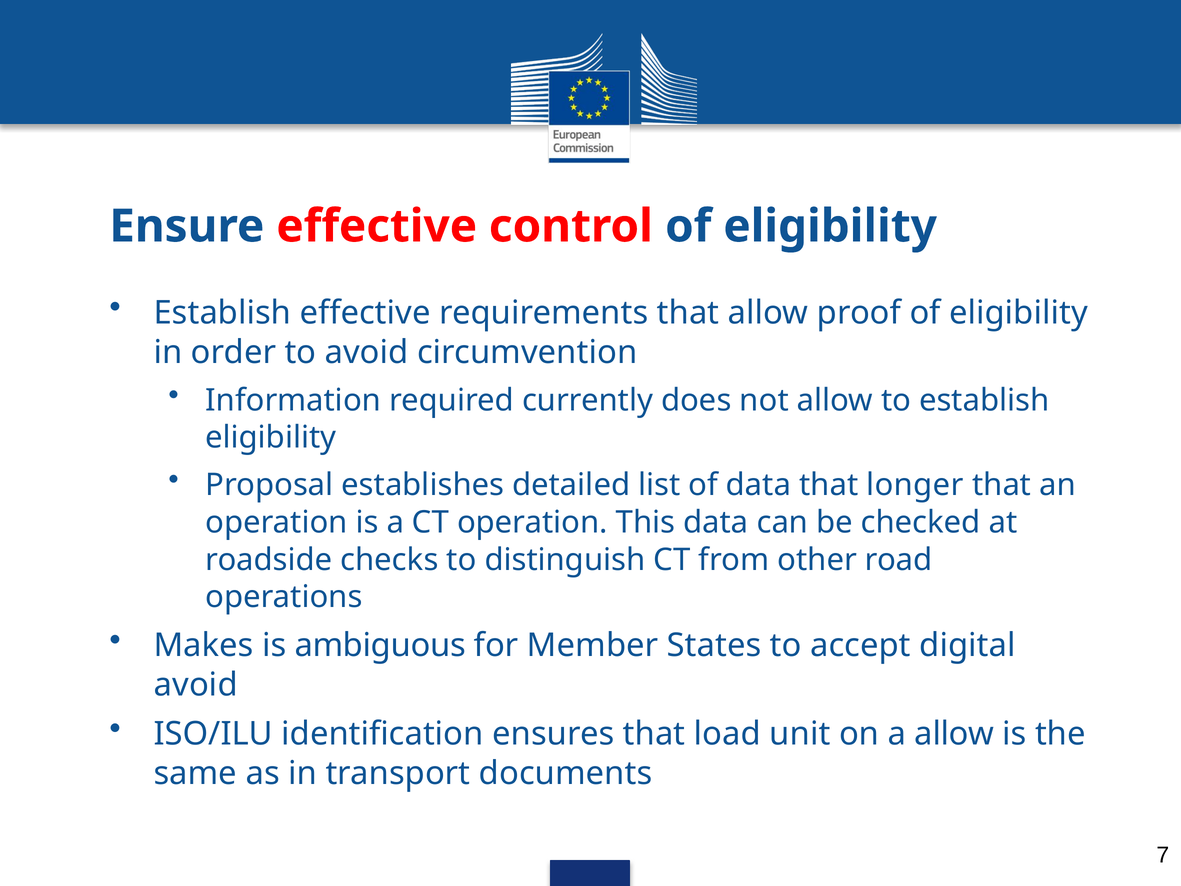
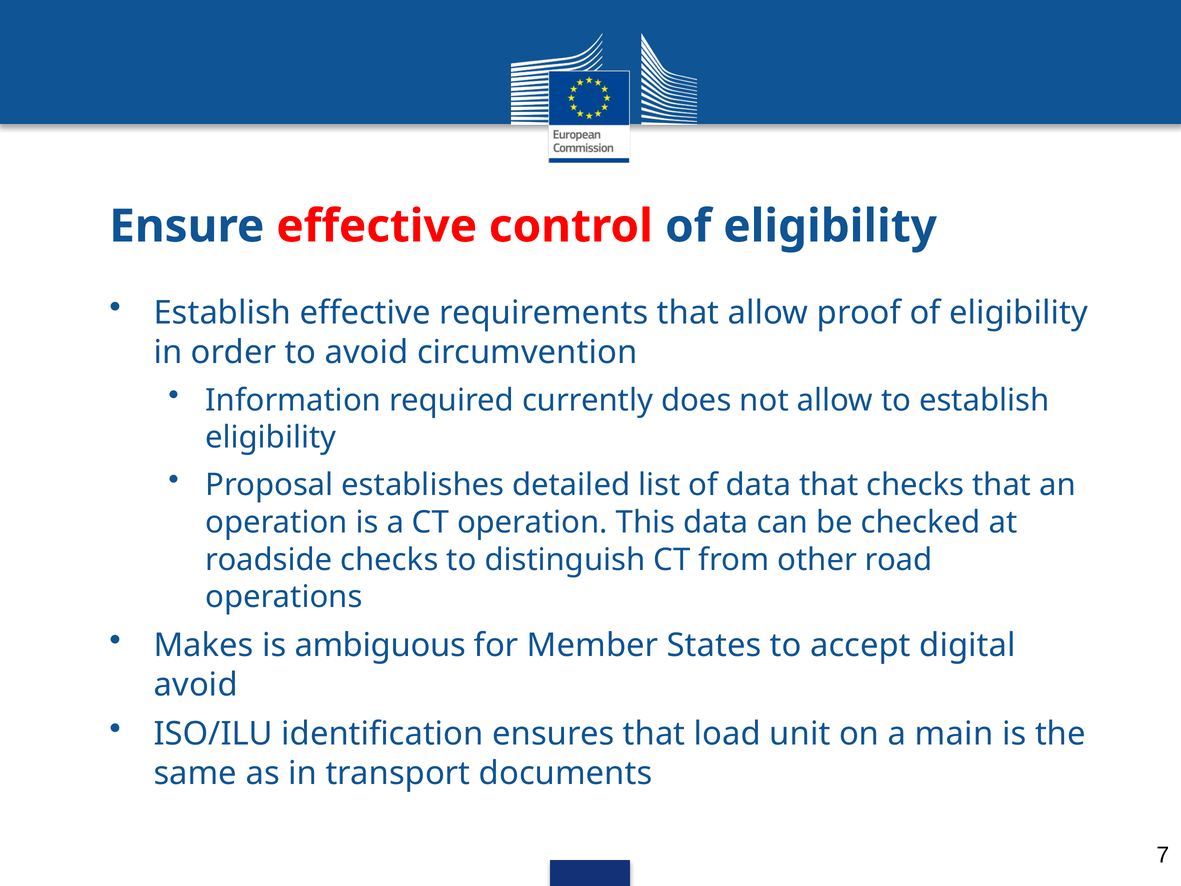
that longer: longer -> checks
a allow: allow -> main
